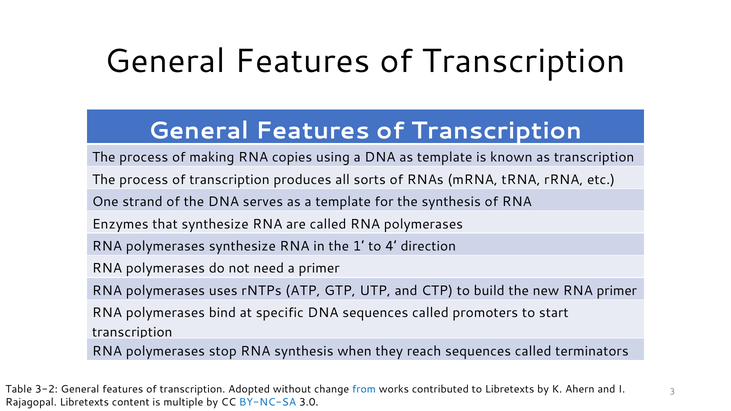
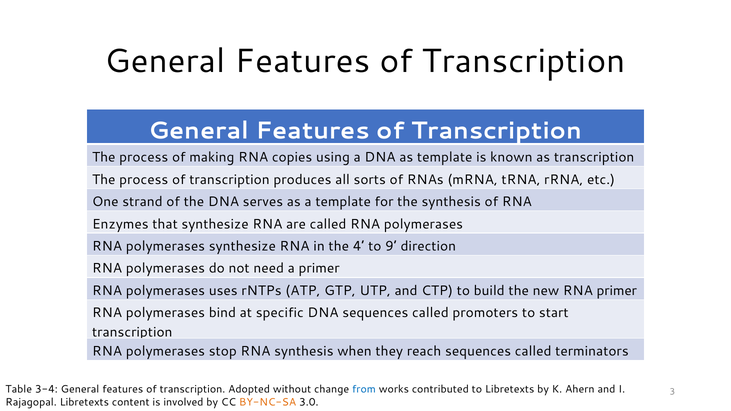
1: 1 -> 4
4: 4 -> 9
3-2: 3-2 -> 3-4
multiple: multiple -> involved
BY-NC-SA colour: blue -> orange
